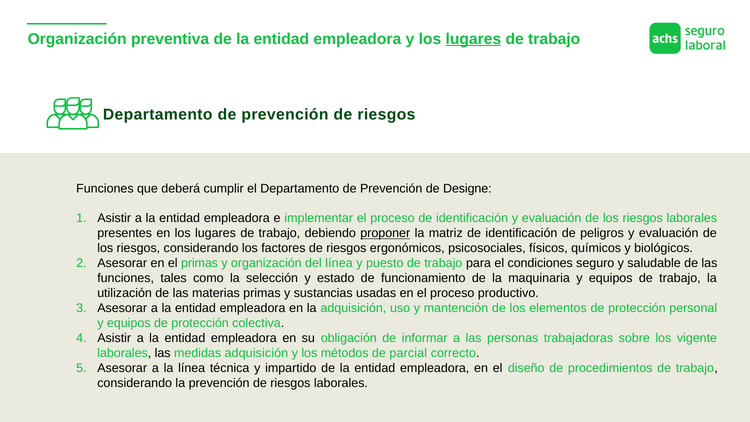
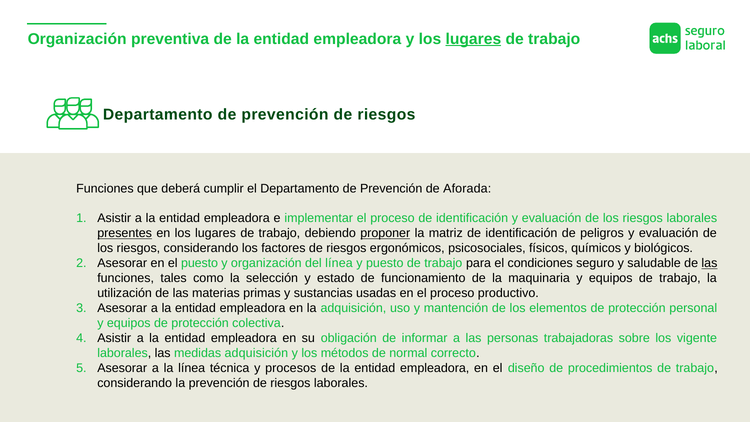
Designe: Designe -> Aforada
presentes underline: none -> present
el primas: primas -> puesto
las at (709, 263) underline: none -> present
parcial: parcial -> normal
impartido: impartido -> procesos
